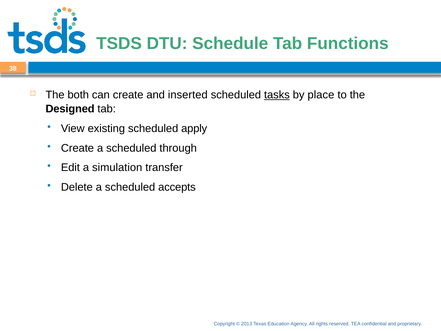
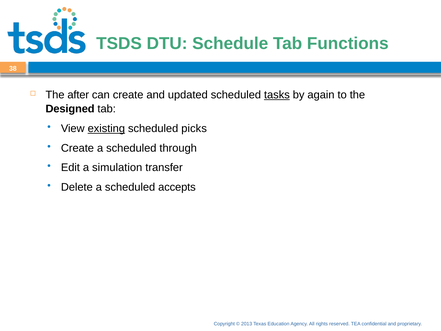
both: both -> after
inserted: inserted -> updated
place: place -> again
existing underline: none -> present
apply: apply -> picks
